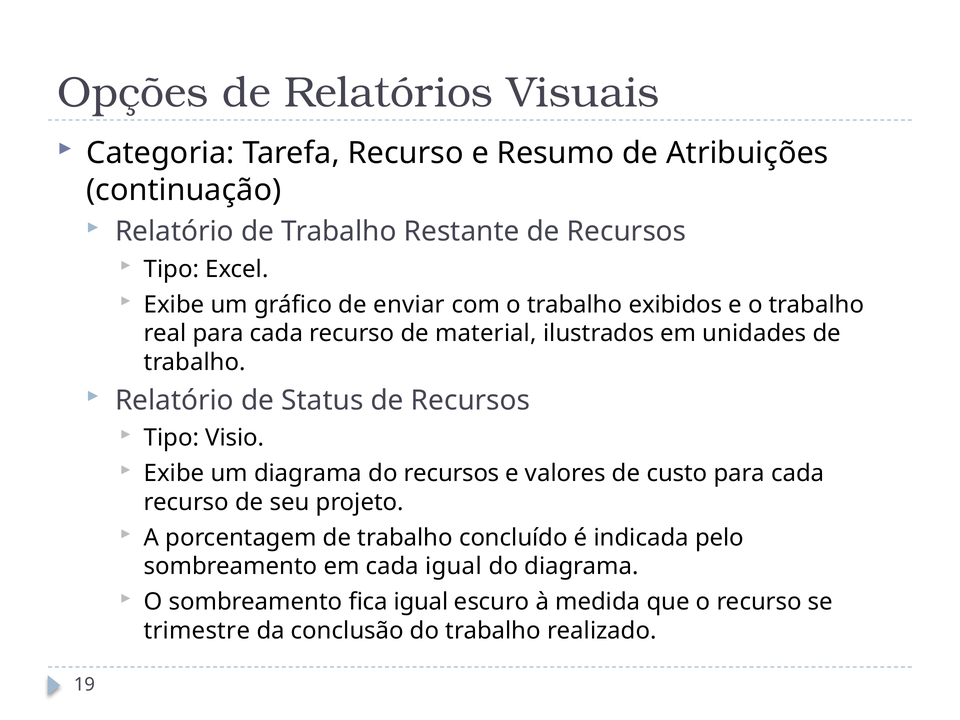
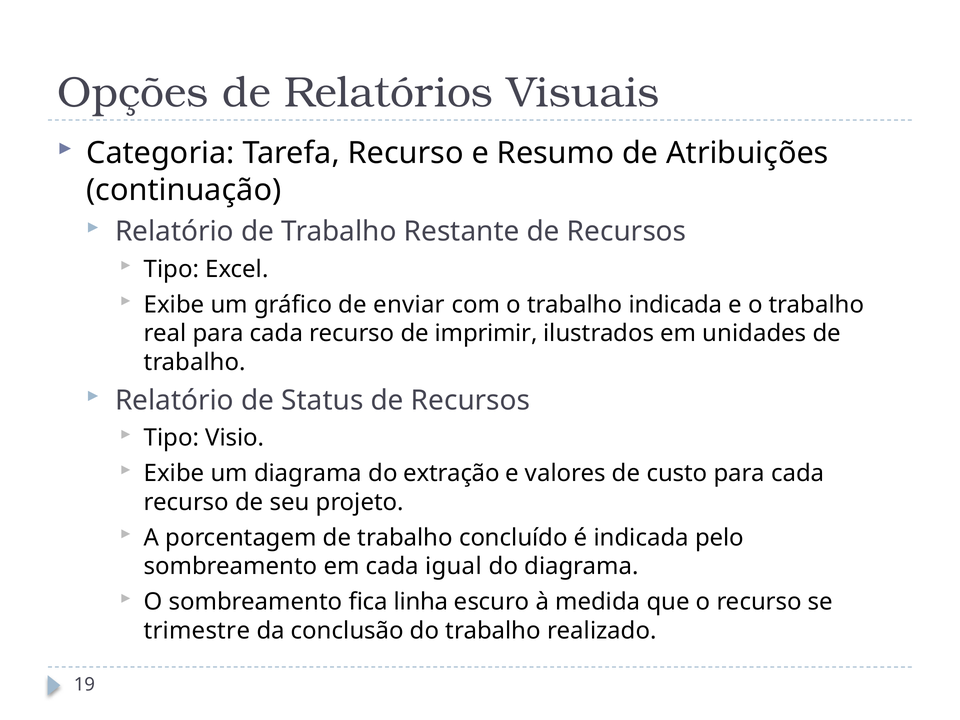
trabalho exibidos: exibidos -> indicada
material: material -> imprimir
do recursos: recursos -> extração
fica igual: igual -> linha
